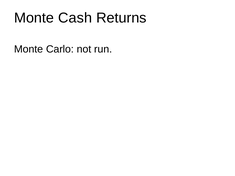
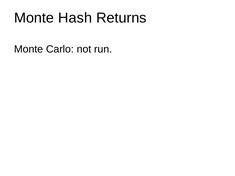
Cash: Cash -> Hash
